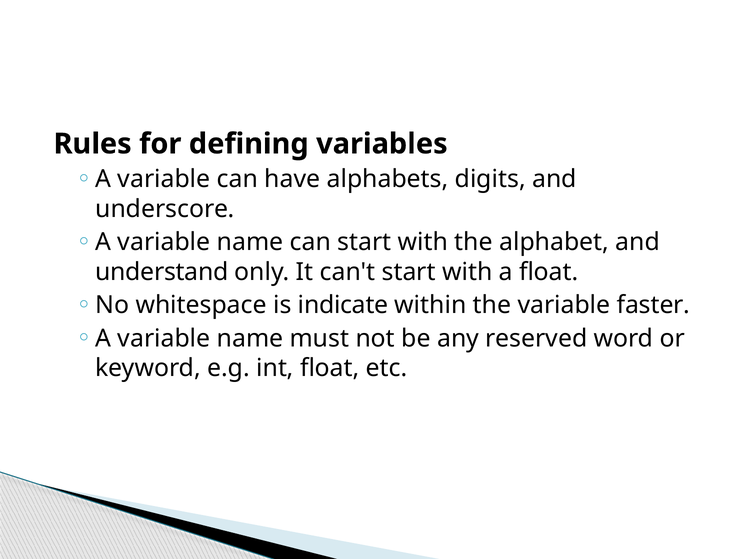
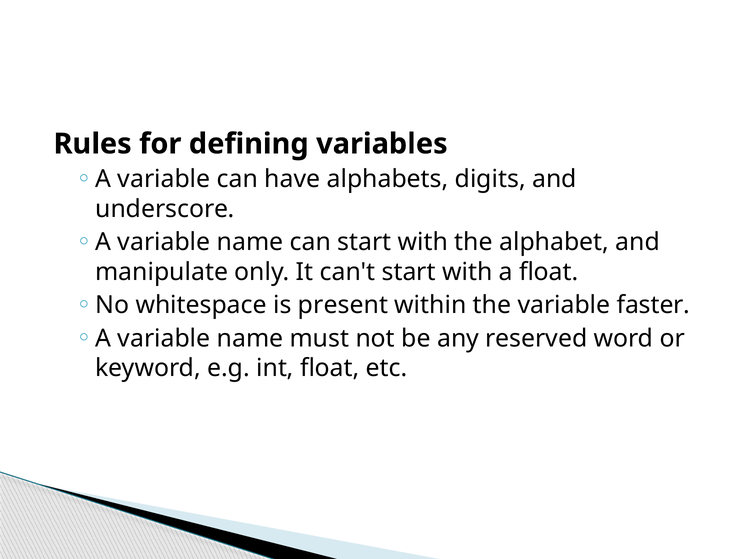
understand: understand -> manipulate
indicate: indicate -> present
